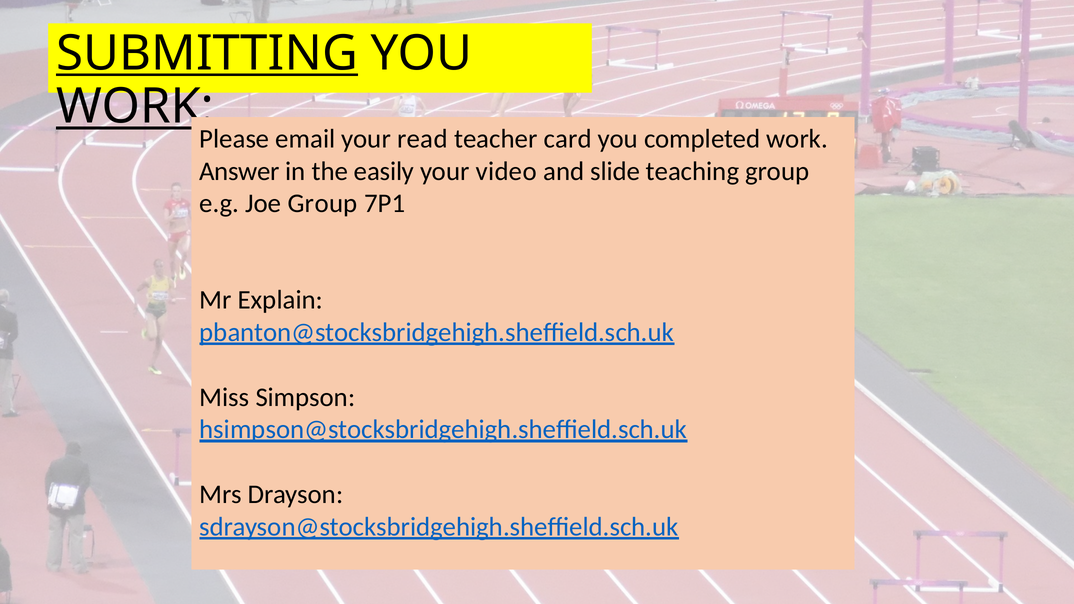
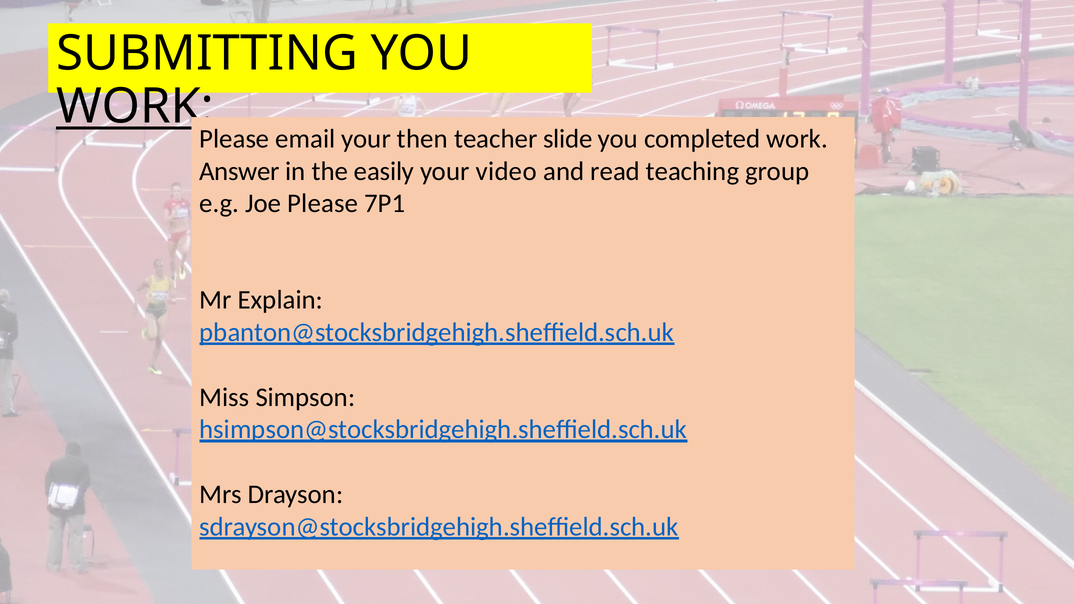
SUBMITTING underline: present -> none
read: read -> then
card: card -> slide
slide: slide -> read
Joe Group: Group -> Please
